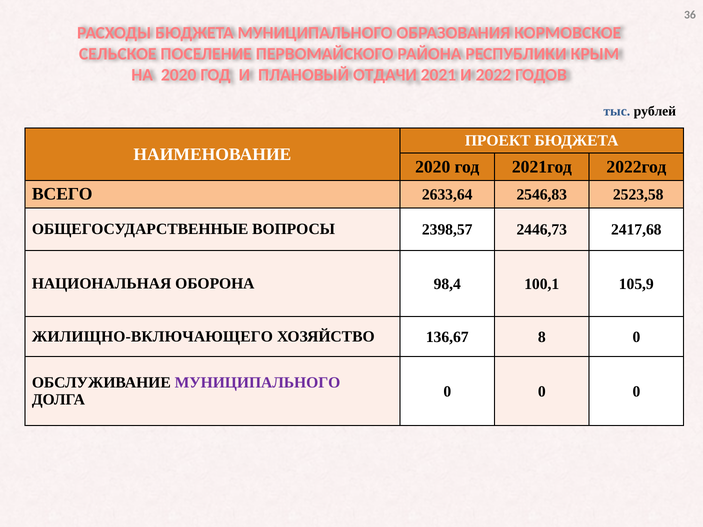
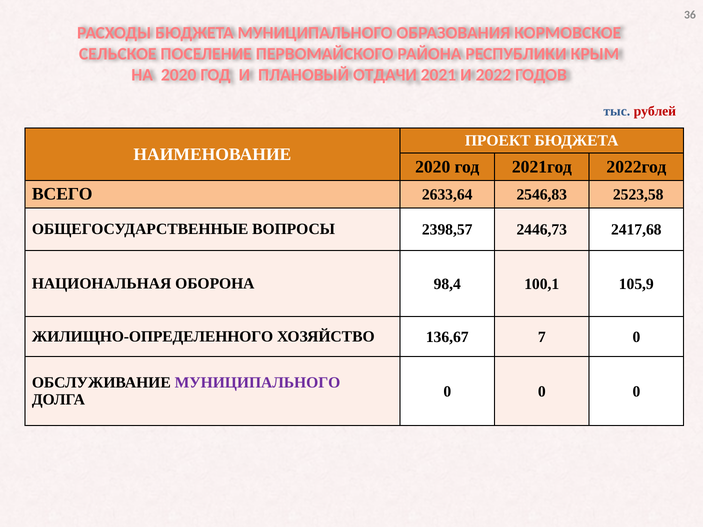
рублей colour: black -> red
ЖИЛИЩНО-ВКЛЮЧАЮЩЕГО: ЖИЛИЩНО-ВКЛЮЧАЮЩЕГО -> ЖИЛИЩНО-ОПРЕДЕЛЕННОГО
8: 8 -> 7
